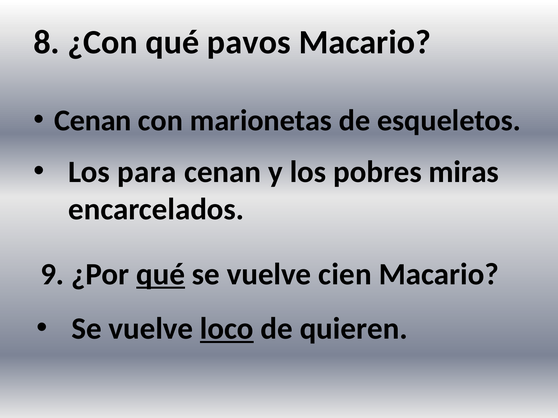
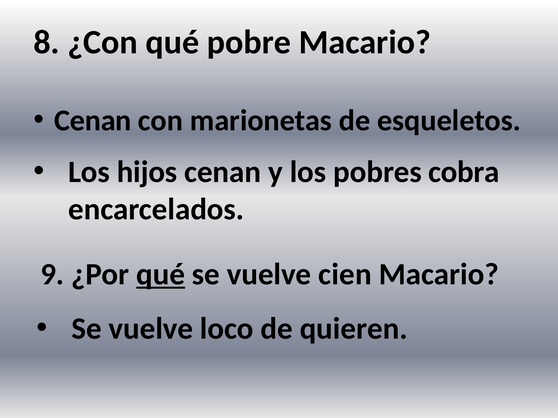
pavos: pavos -> pobre
para: para -> hijos
miras: miras -> cobra
loco underline: present -> none
